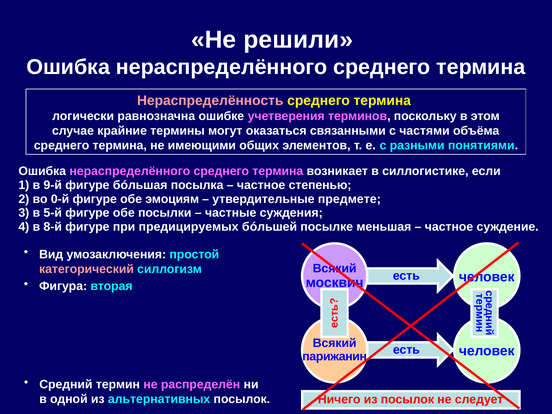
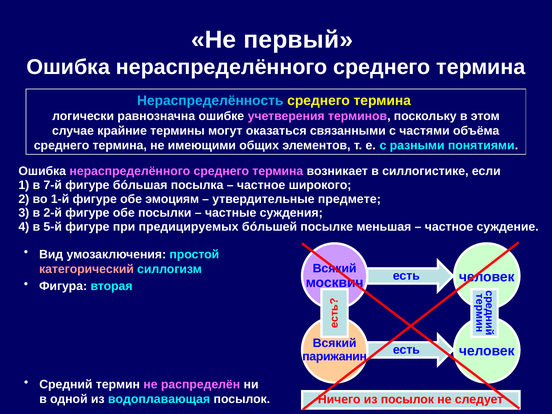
решили: решили -> первый
Нераспределённость colour: pink -> light blue
9-й: 9-й -> 7-й
степенью: степенью -> широкого
0-й: 0-й -> 1-й
5-й: 5-й -> 2-й
8-й: 8-й -> 5-й
альтернативных: альтернативных -> водоплавающая
